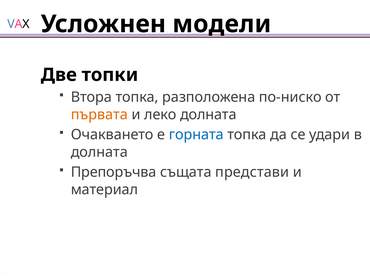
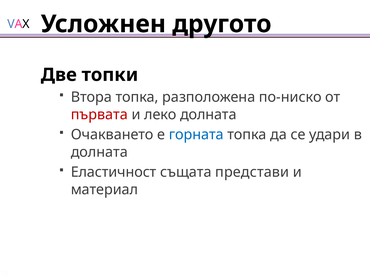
модели: модели -> другото
първата colour: orange -> red
Препоръчва: Препоръчва -> Еластичност
